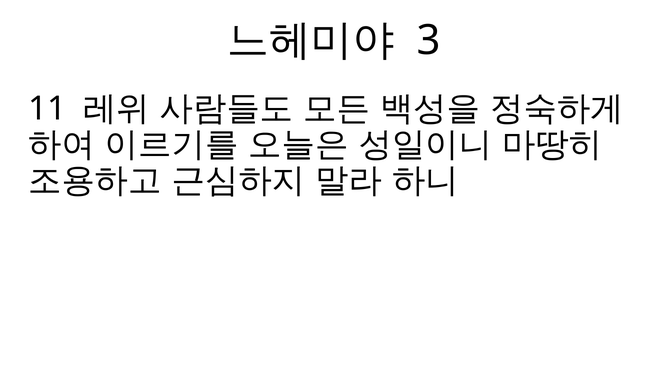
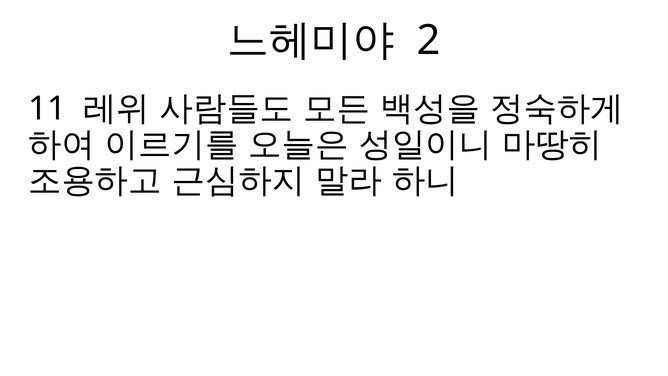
3: 3 -> 2
